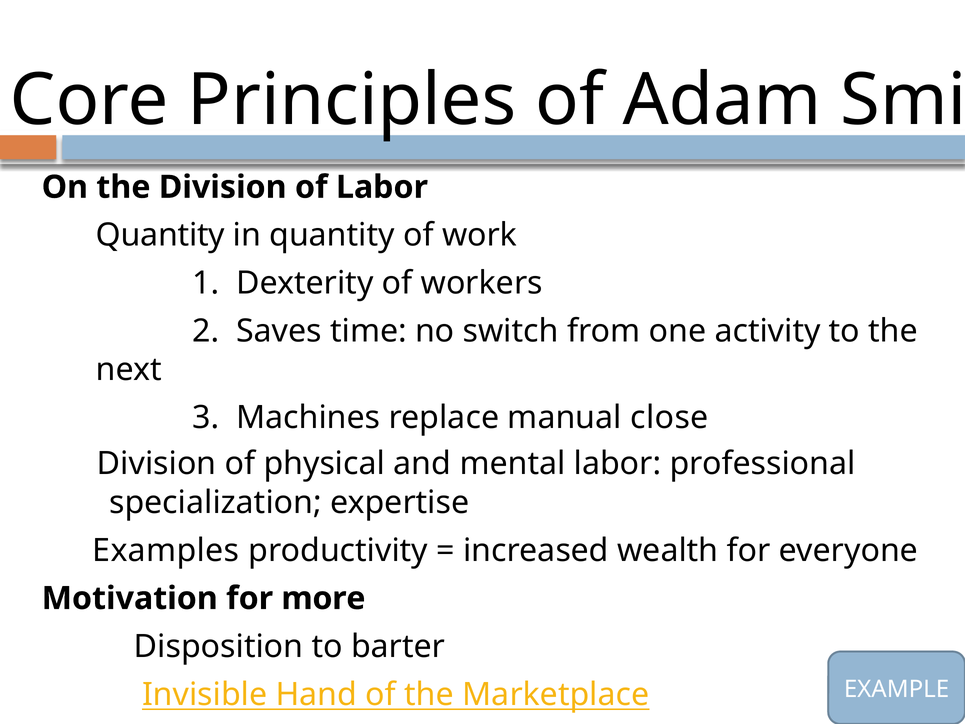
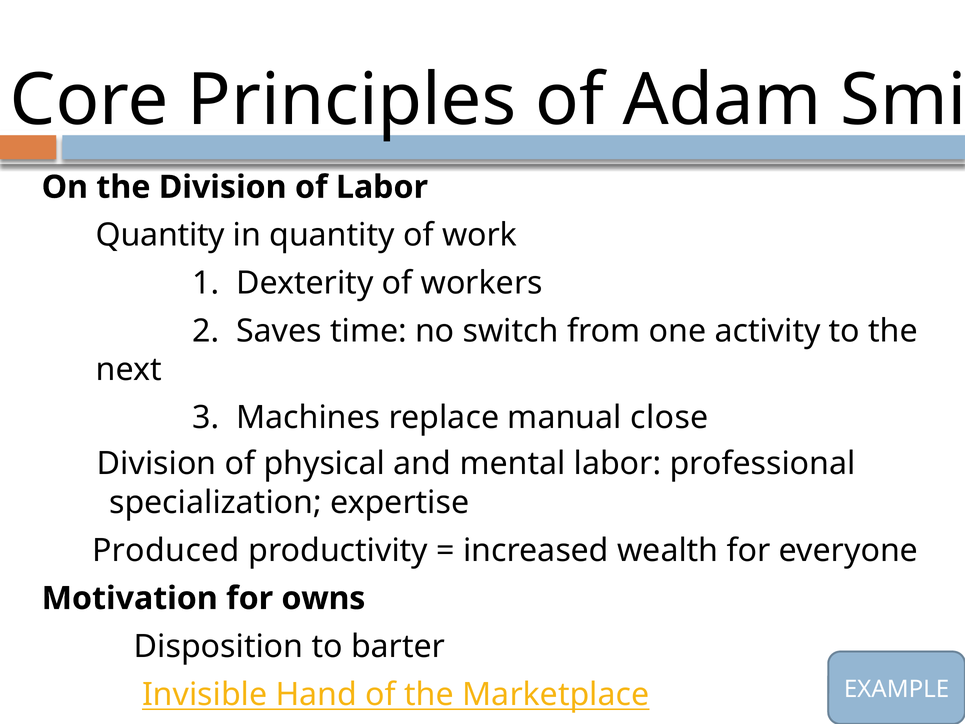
Examples: Examples -> Produced
more: more -> owns
